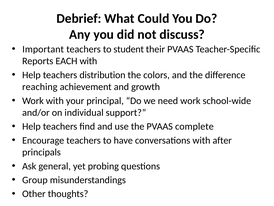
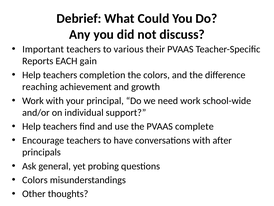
student: student -> various
EACH with: with -> gain
distribution: distribution -> completion
Group at (35, 180): Group -> Colors
